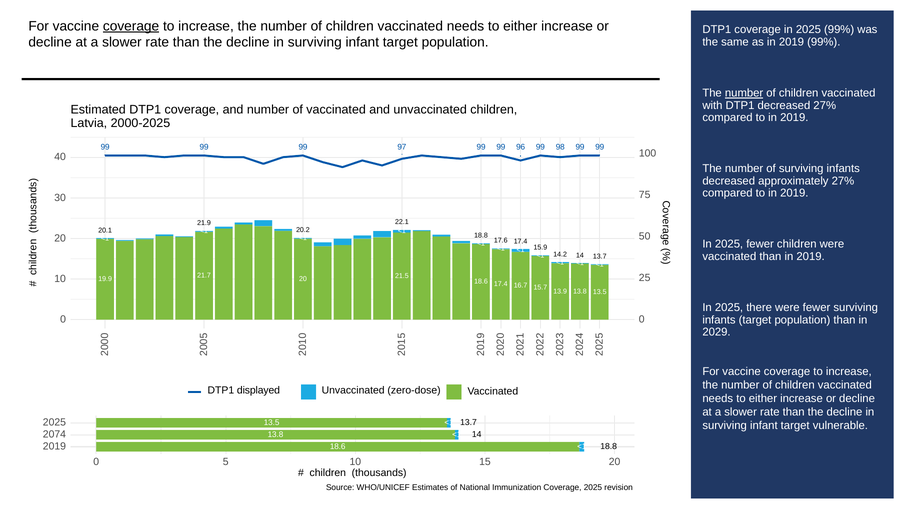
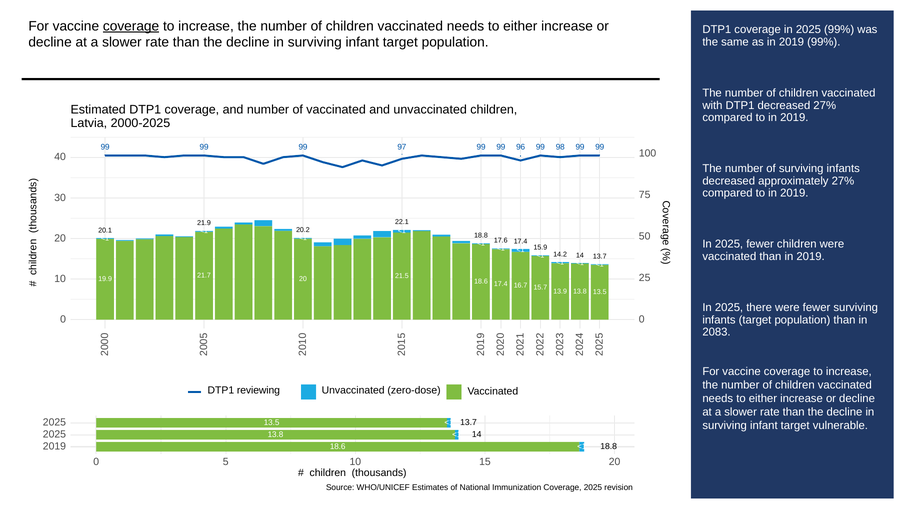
number at (744, 93) underline: present -> none
2029: 2029 -> 2083
displayed: displayed -> reviewing
2074 at (54, 434): 2074 -> 2025
